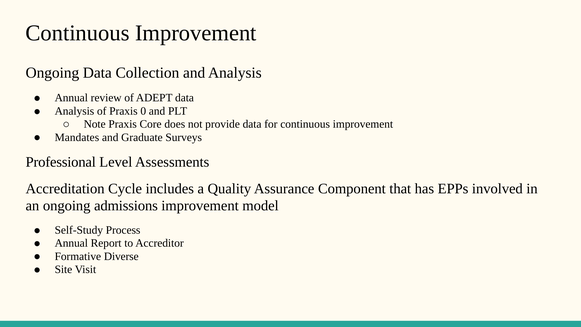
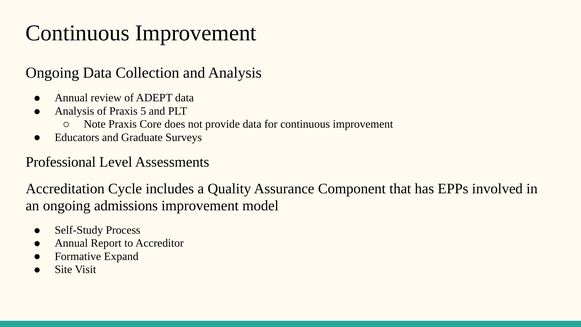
0: 0 -> 5
Mandates: Mandates -> Educators
Diverse: Diverse -> Expand
